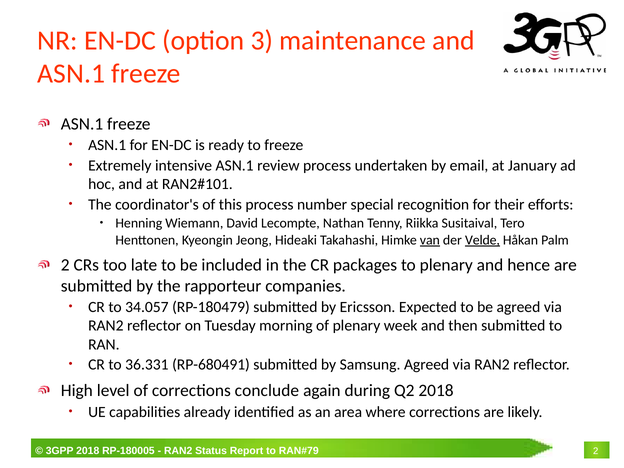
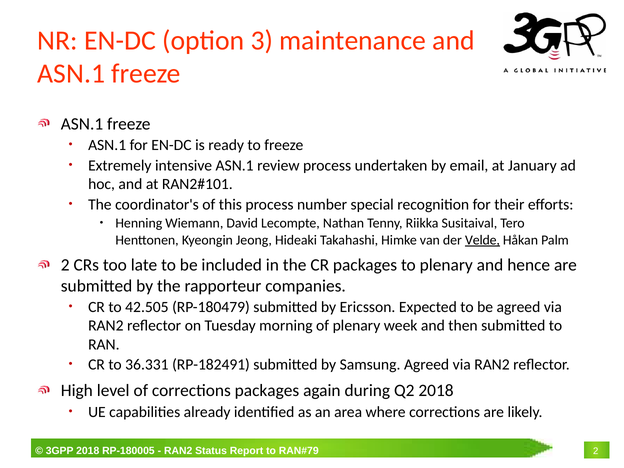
van underline: present -> none
34.057: 34.057 -> 42.505
RP-680491: RP-680491 -> RP-182491
corrections conclude: conclude -> packages
